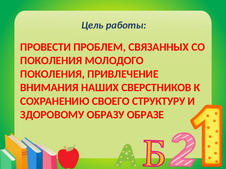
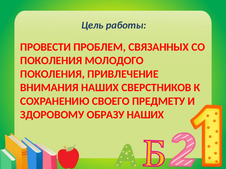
СТРУКТУРУ: СТРУКТУРУ -> ПРЕДМЕТУ
ОБРАЗУ ОБРАЗЕ: ОБРАЗЕ -> НАШИХ
